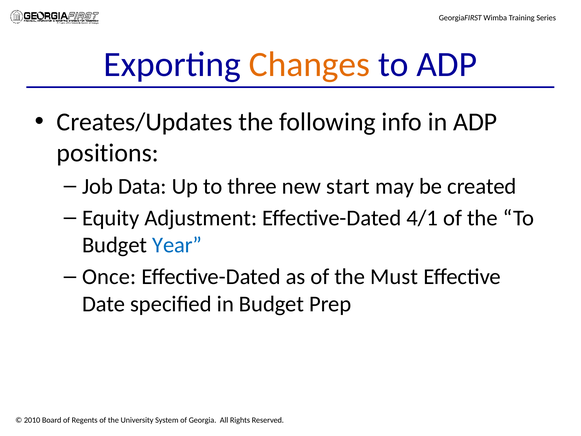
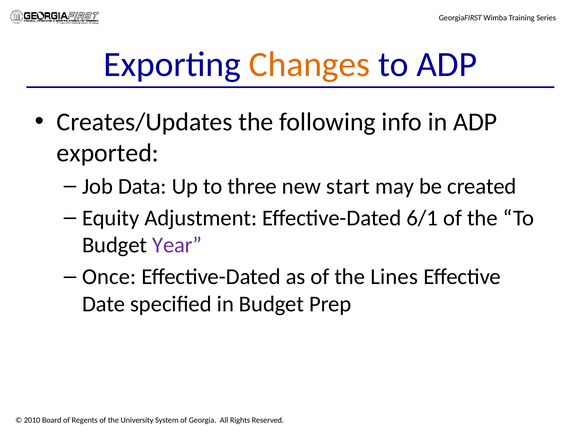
positions: positions -> exported
4/1: 4/1 -> 6/1
Year colour: blue -> purple
Must: Must -> Lines
